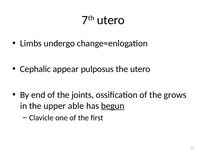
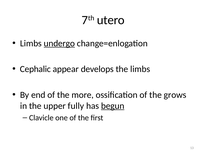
undergo underline: none -> present
pulposus: pulposus -> develops
the utero: utero -> limbs
joints: joints -> more
able: able -> fully
